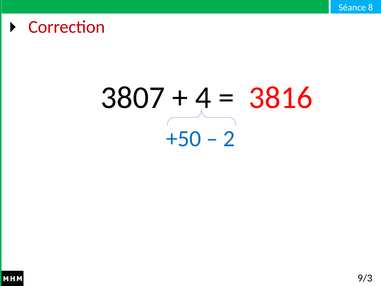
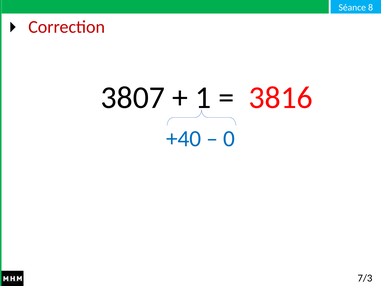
4: 4 -> 1
+50: +50 -> +40
2: 2 -> 0
9/3: 9/3 -> 7/3
